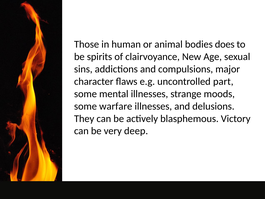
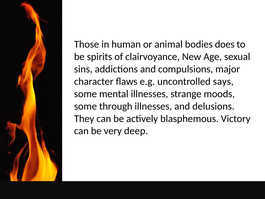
part: part -> says
warfare: warfare -> through
